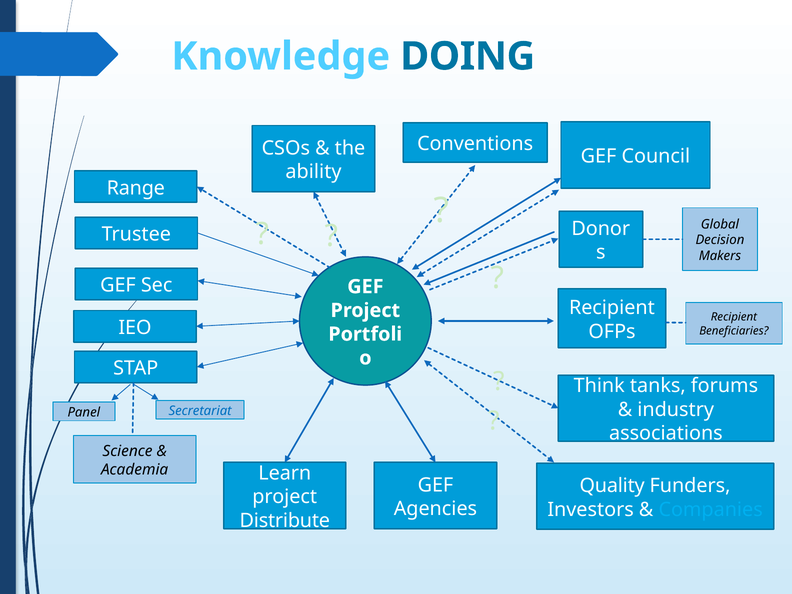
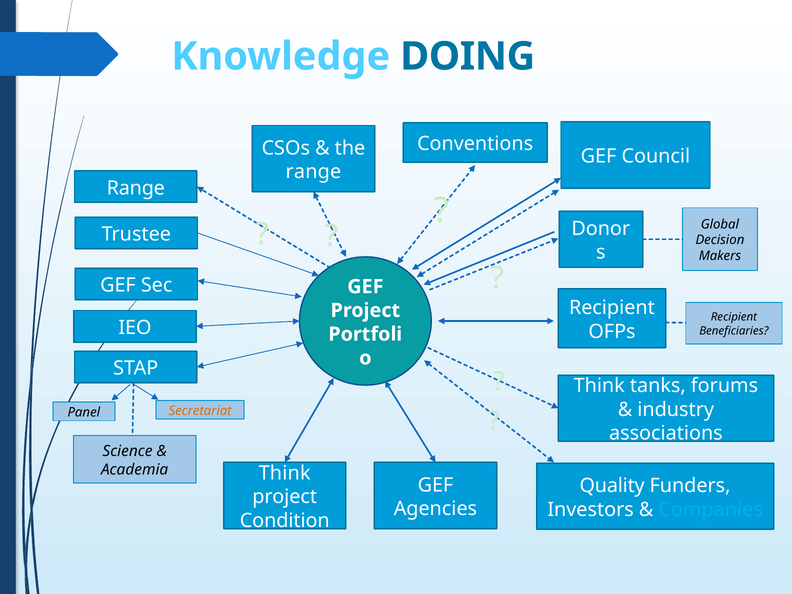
ability at (313, 172): ability -> range
Secretariat colour: blue -> orange
Learn at (285, 473): Learn -> Think
Distribute: Distribute -> Condition
